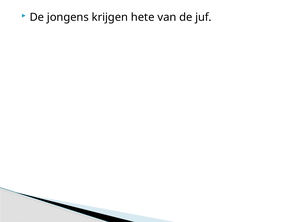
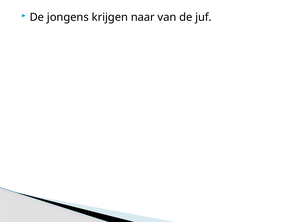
hete: hete -> naar
